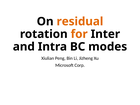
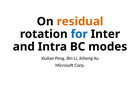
for colour: orange -> blue
